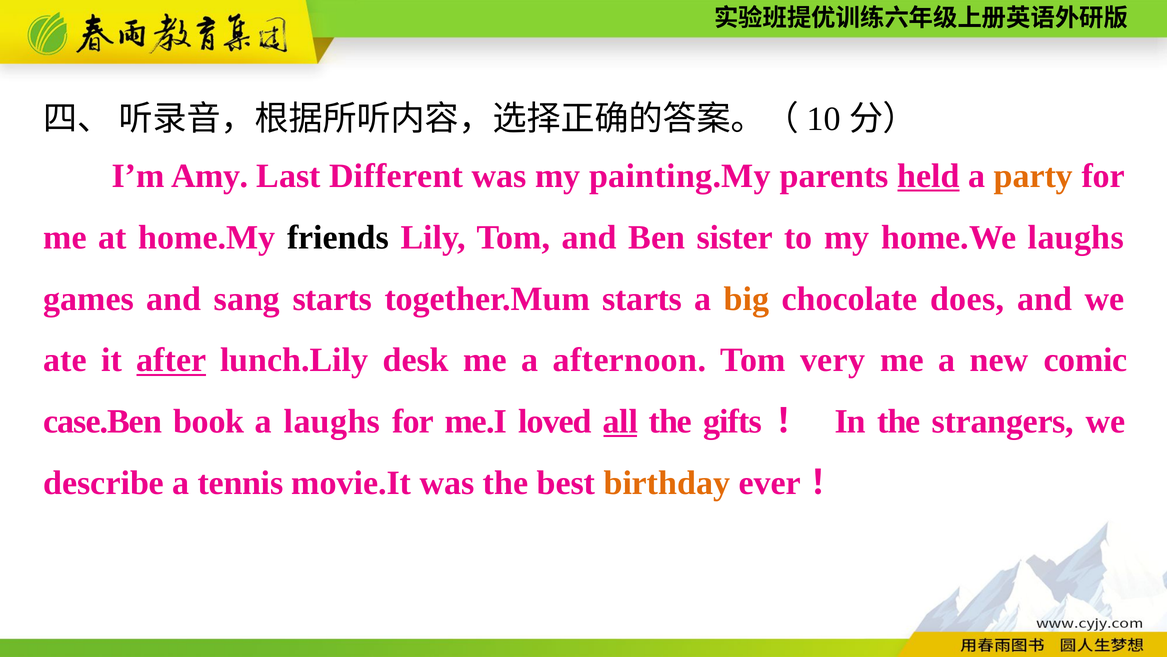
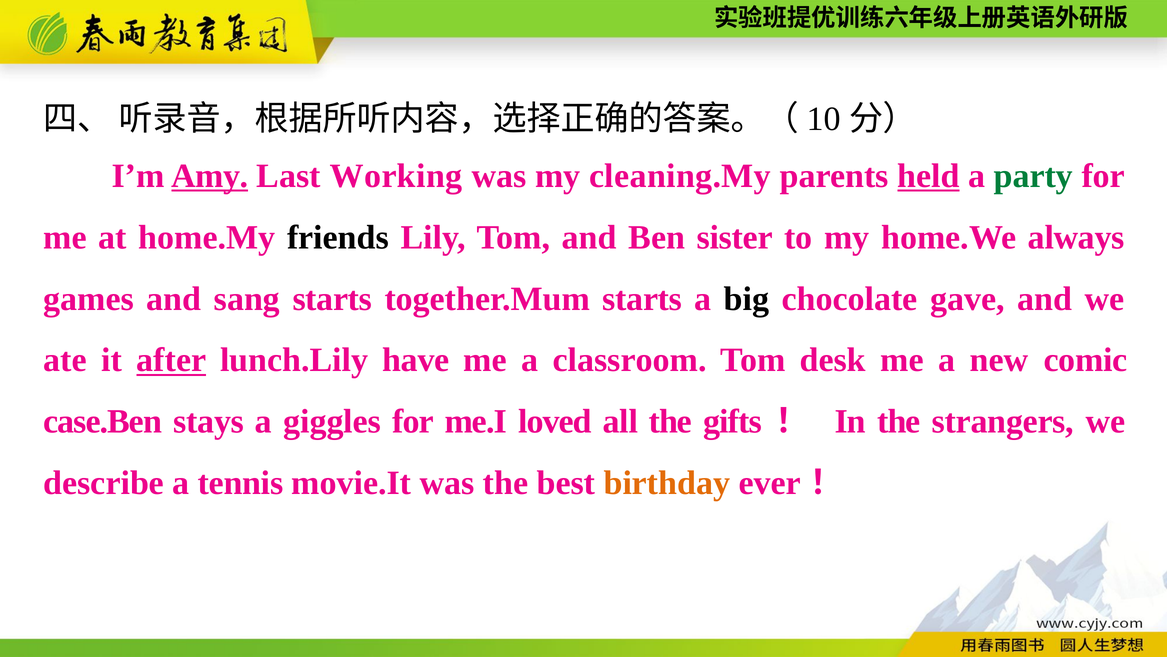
Amy underline: none -> present
Different: Different -> Working
painting.My: painting.My -> cleaning.My
party colour: orange -> green
home.We laughs: laughs -> always
big colour: orange -> black
does: does -> gave
desk: desk -> have
afternoon: afternoon -> classroom
very: very -> desk
book: book -> stays
a laughs: laughs -> giggles
all underline: present -> none
